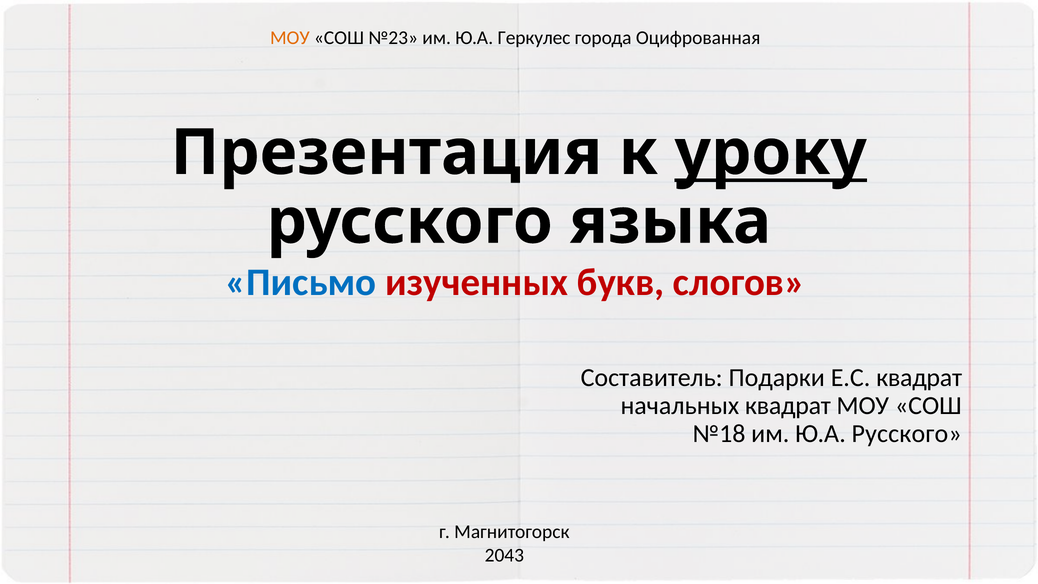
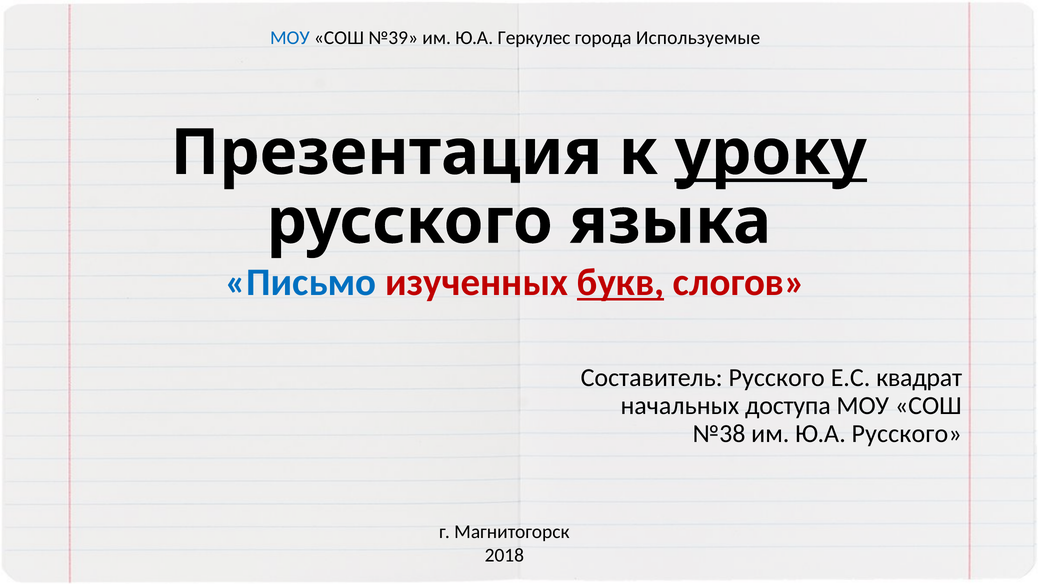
МОУ at (290, 38) colour: orange -> blue
№23: №23 -> №39
Оцифрованная: Оцифрованная -> Используемые
букв underline: none -> present
Составитель Подарки: Подарки -> Русского
начальных квадрат: квадрат -> доступа
№18: №18 -> №38
2043: 2043 -> 2018
